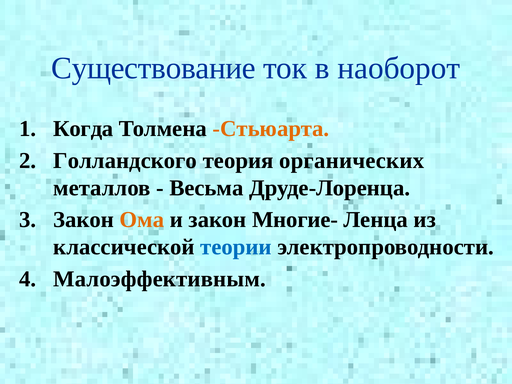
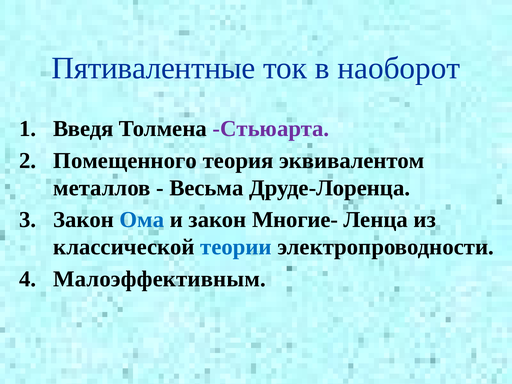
Существование: Существование -> Пятивалентные
Когда: Когда -> Введя
Стьюарта colour: orange -> purple
Голландского: Голландского -> Помещенного
органических: органических -> эквивалентом
Ома colour: orange -> blue
